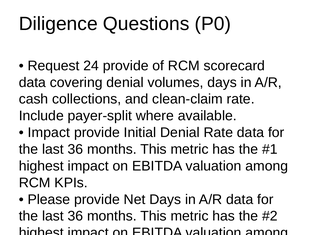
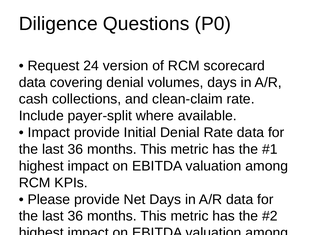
24 provide: provide -> version
